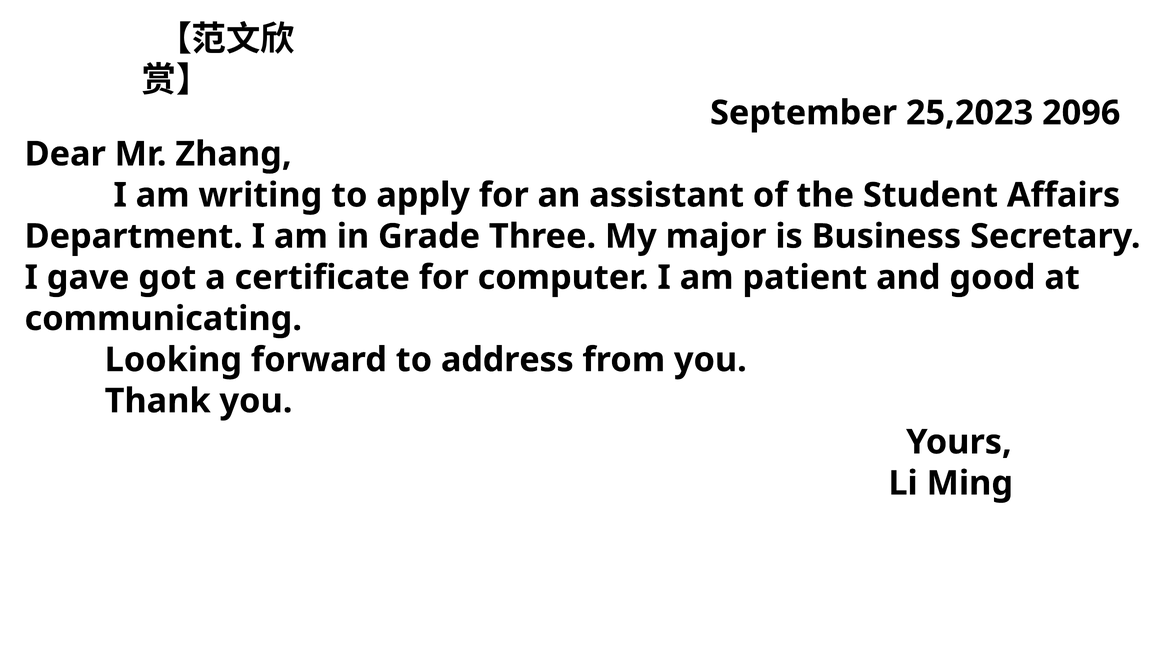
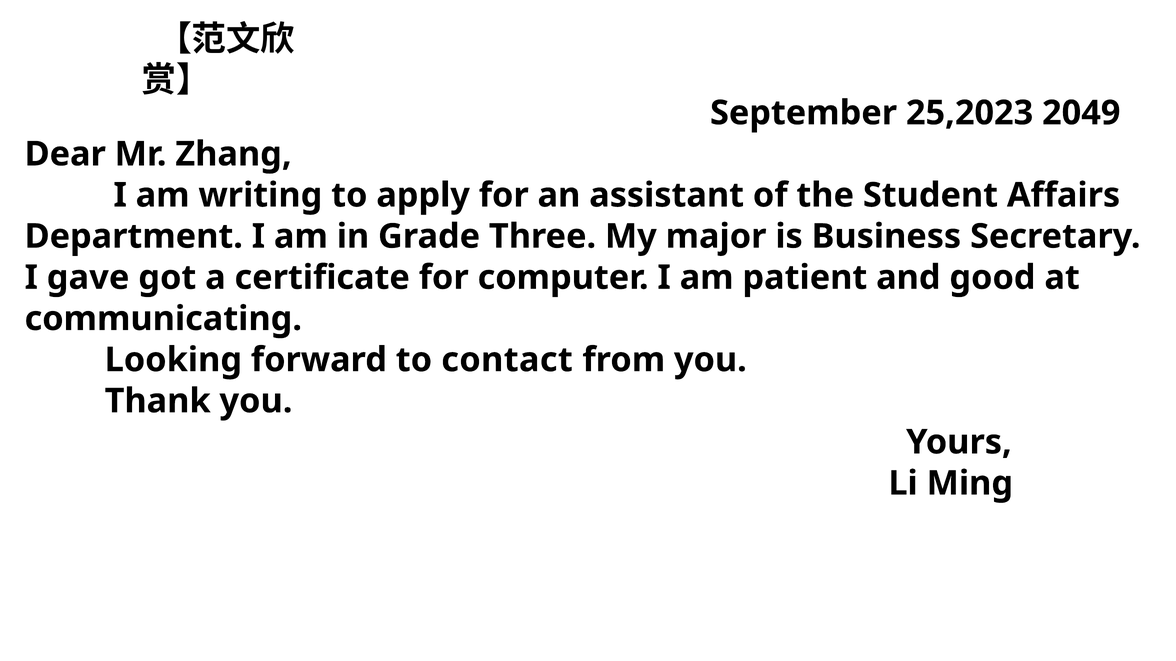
2096: 2096 -> 2049
address: address -> contact
